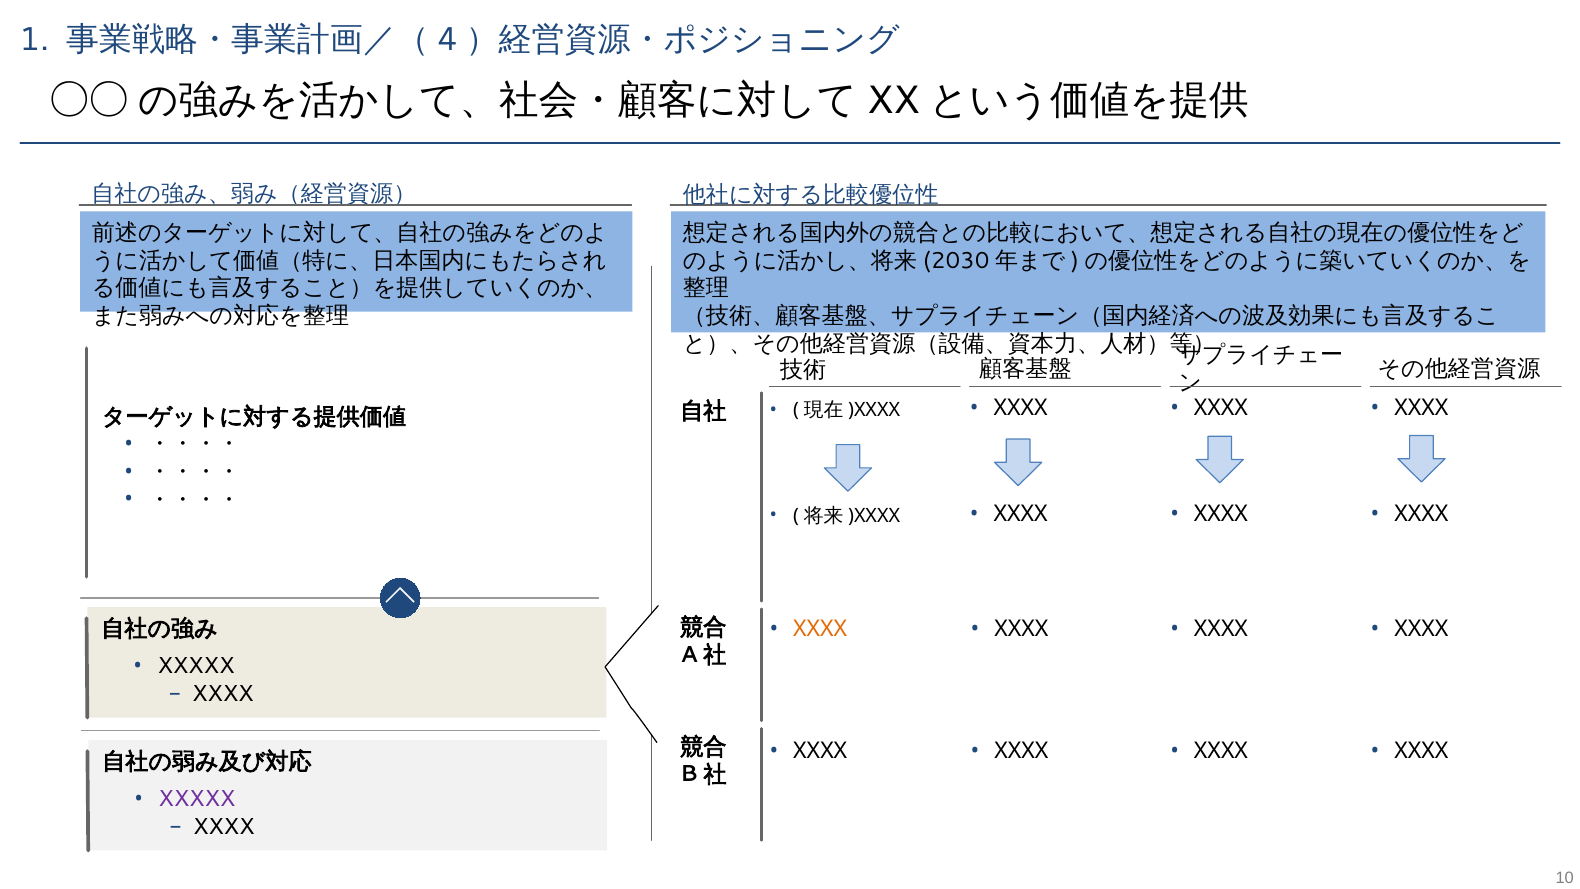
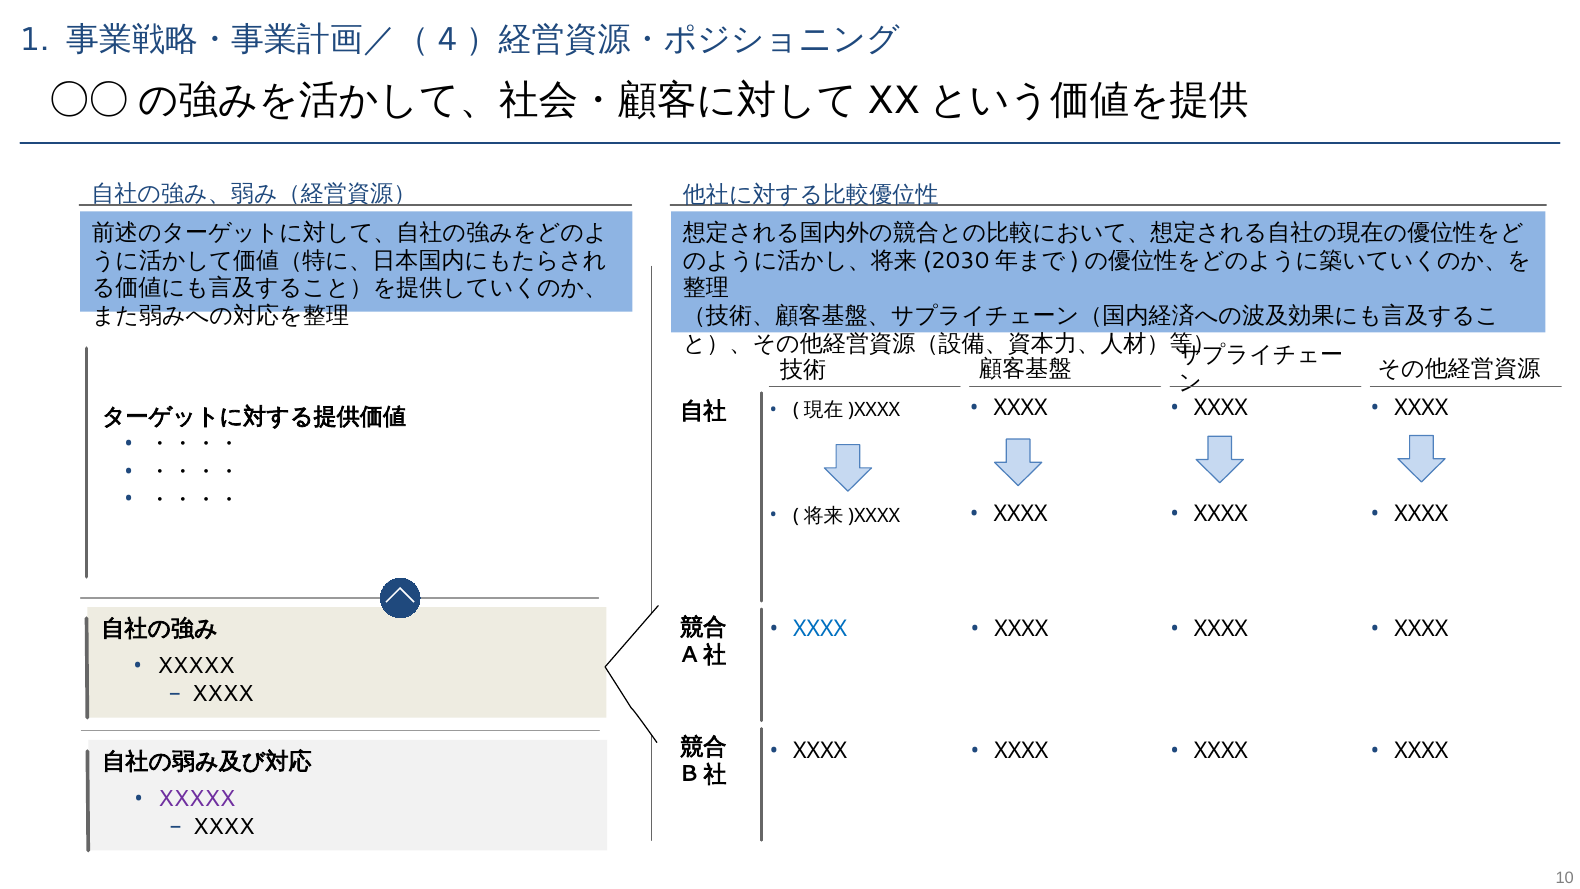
XXXX at (820, 629) colour: orange -> blue
